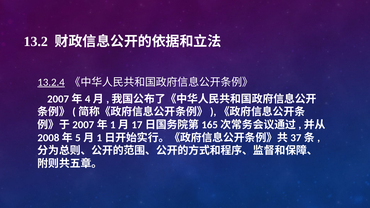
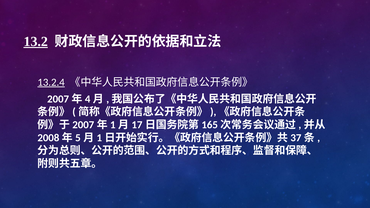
13.2 underline: none -> present
